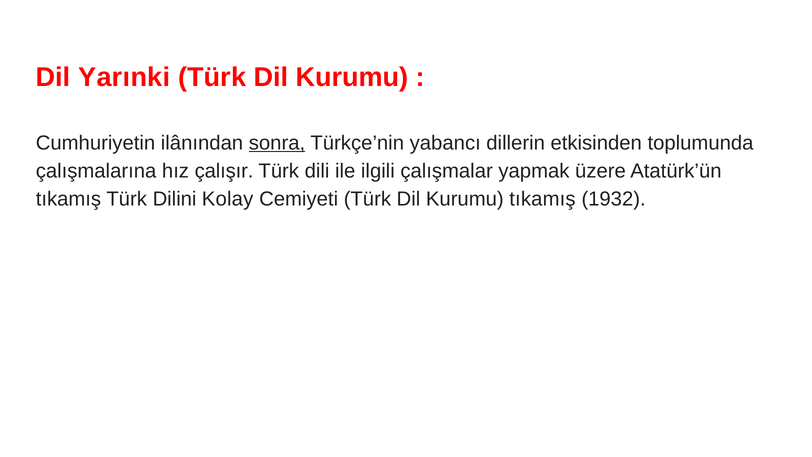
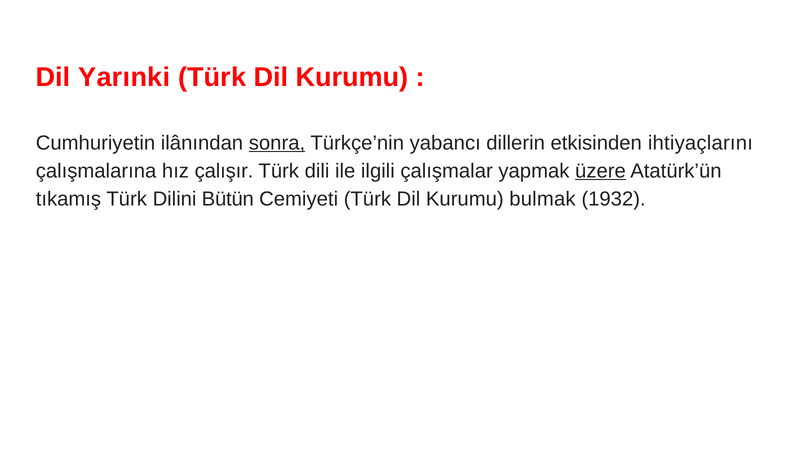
toplumunda: toplumunda -> ihtiyaçlarını
üzere underline: none -> present
Kolay: Kolay -> Bütün
Kurumu tıkamış: tıkamış -> bulmak
